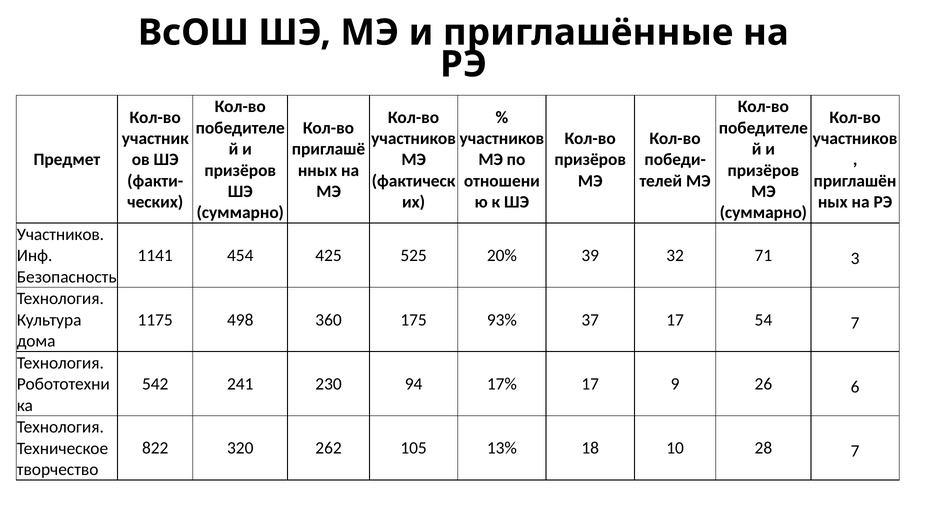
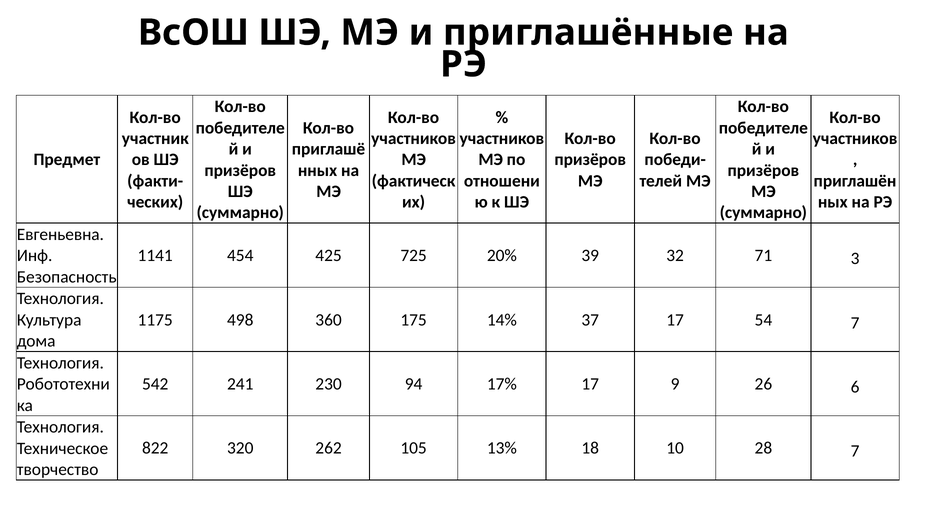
Участников at (60, 235): Участников -> Евгеньевна
525: 525 -> 725
93%: 93% -> 14%
